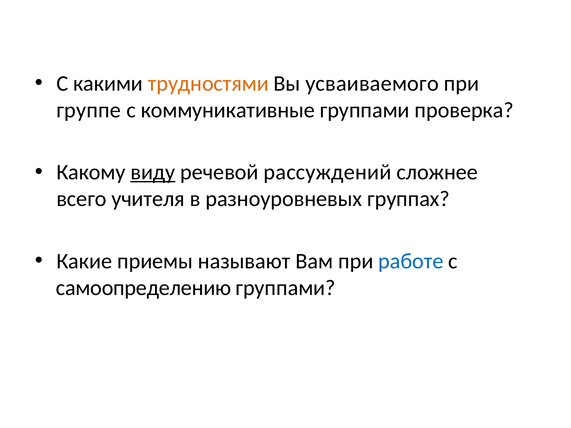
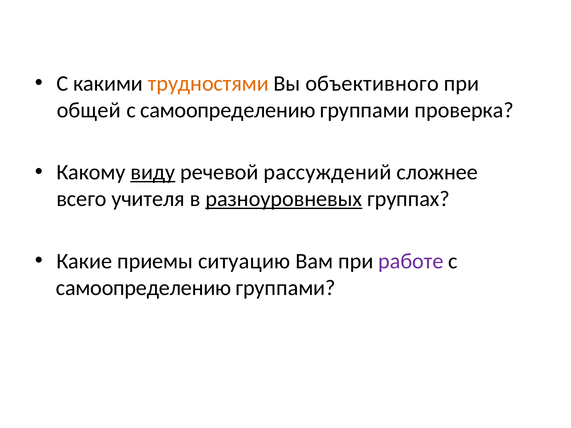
усваиваемого: усваиваемого -> объективного
группе: группе -> общей
коммуникативные at (228, 110): коммуникативные -> самоопределению
разноуровневых underline: none -> present
называют: называют -> ситуацию
работе colour: blue -> purple
